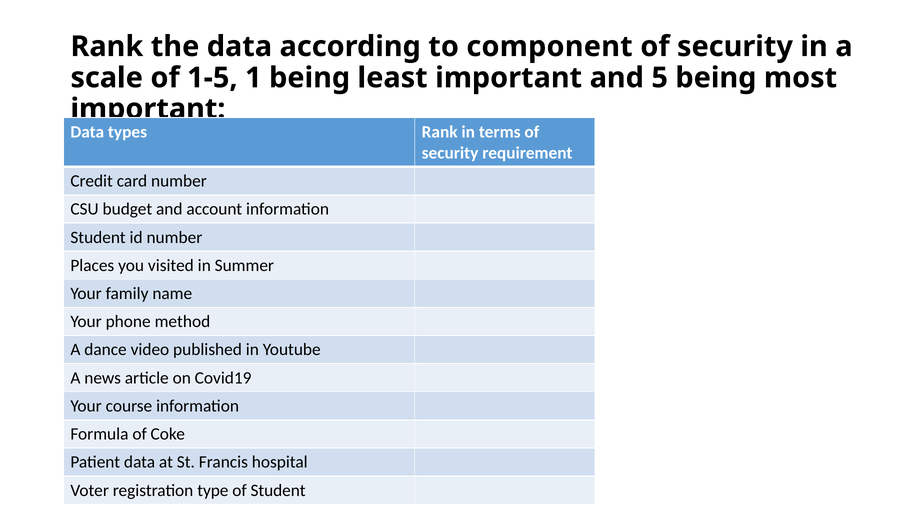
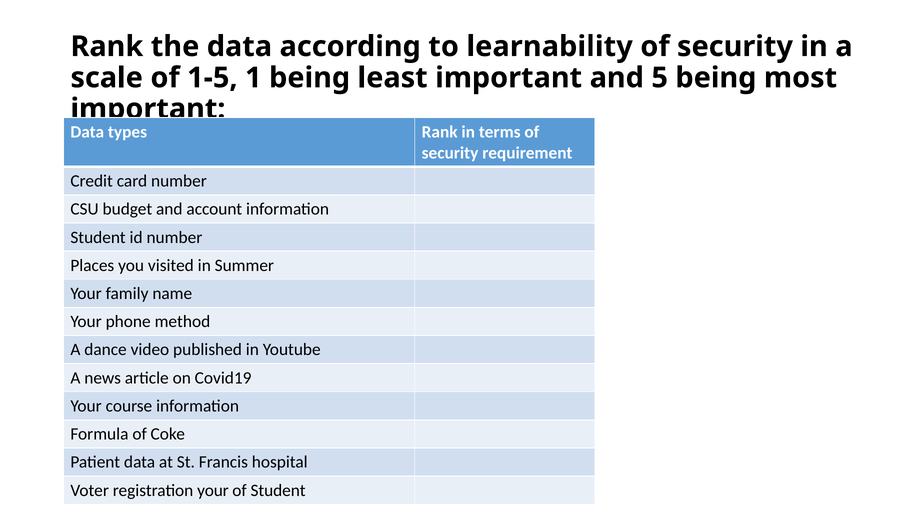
component: component -> learnability
registration type: type -> your
